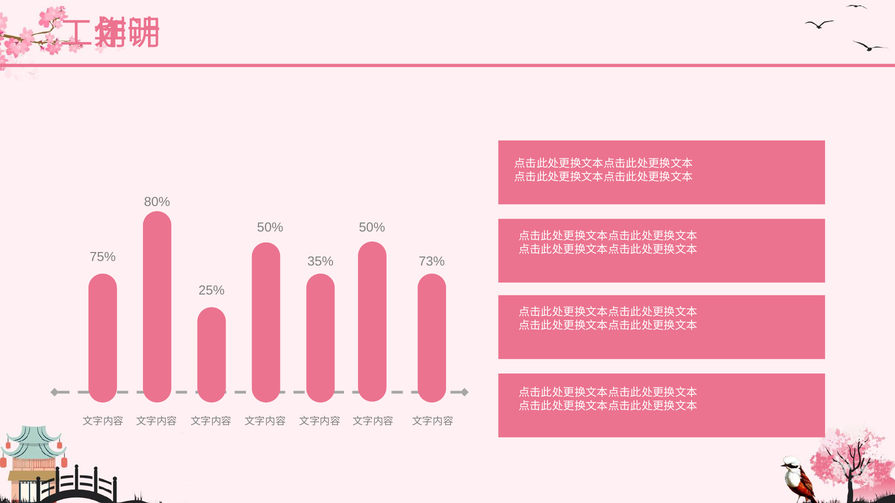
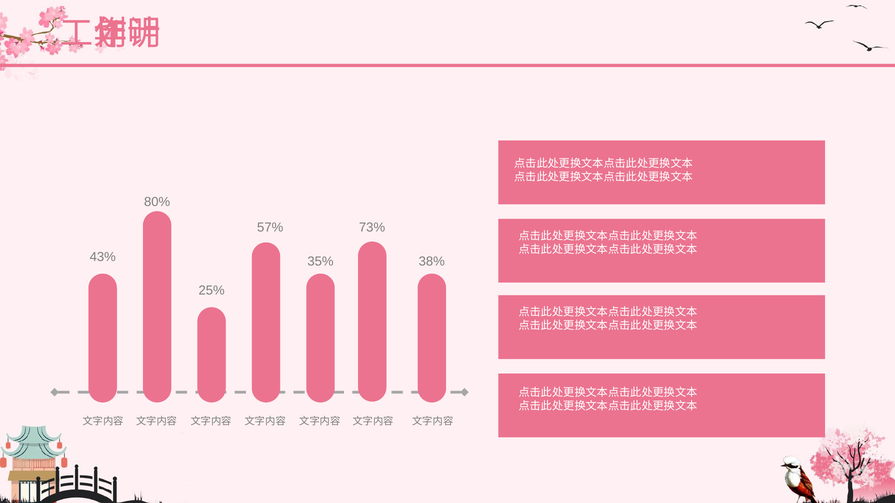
50% at (372, 228): 50% -> 73%
50% at (270, 228): 50% -> 57%
75%: 75% -> 43%
73%: 73% -> 38%
